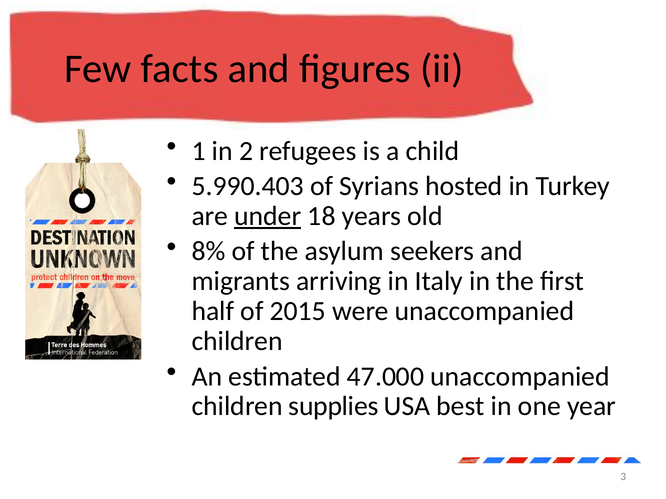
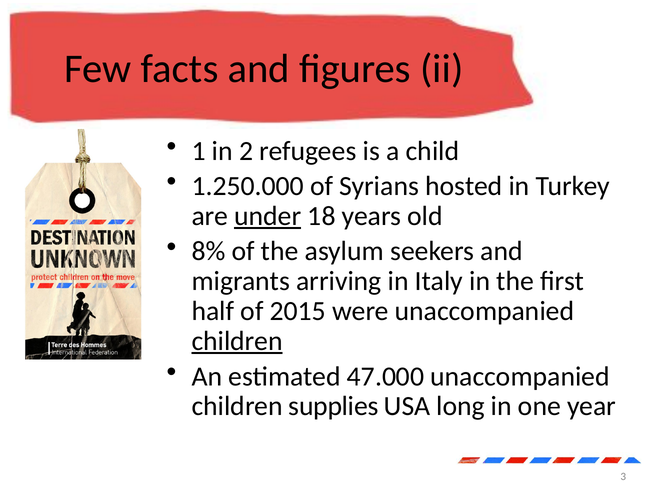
5.990.403: 5.990.403 -> 1.250.000
children at (237, 341) underline: none -> present
best: best -> long
